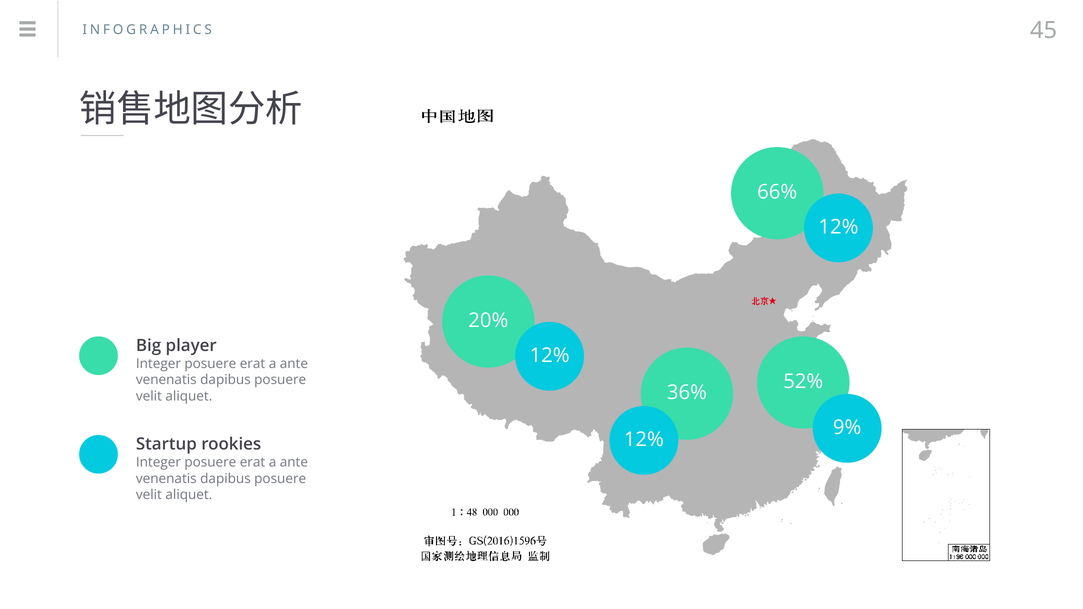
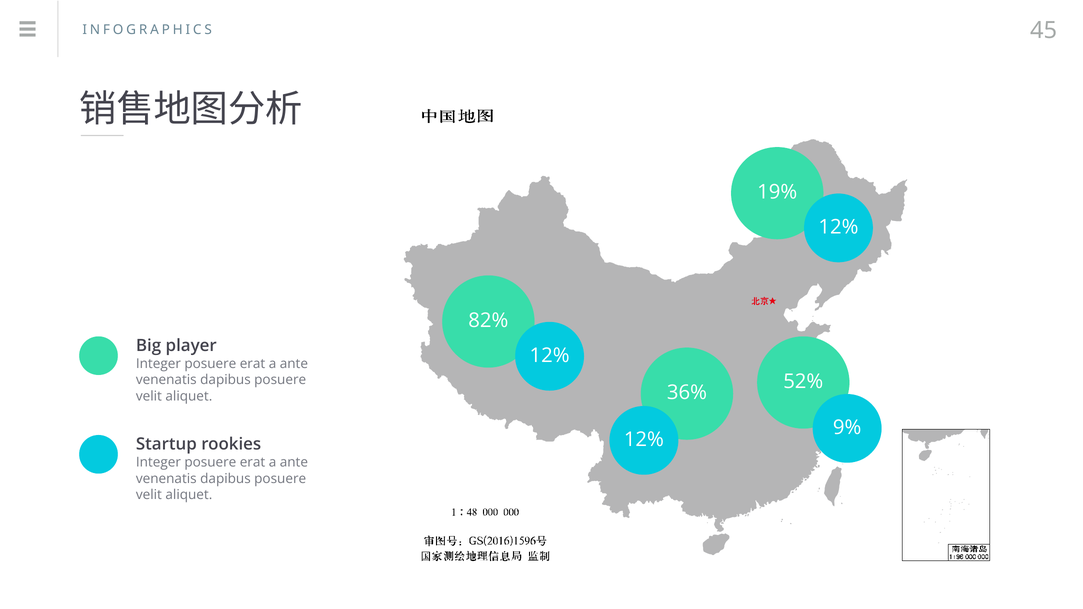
66%: 66% -> 19%
20%: 20% -> 82%
